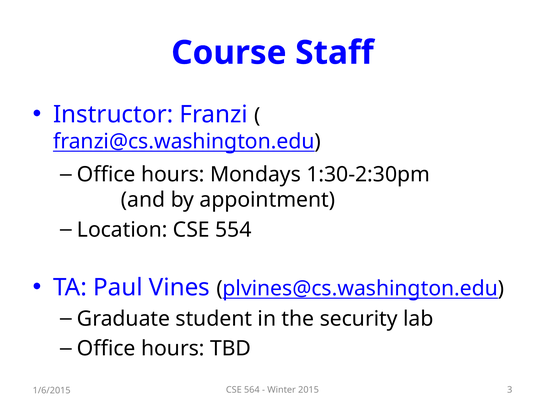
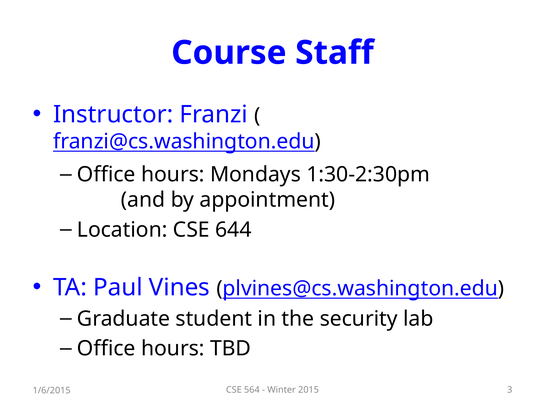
554: 554 -> 644
